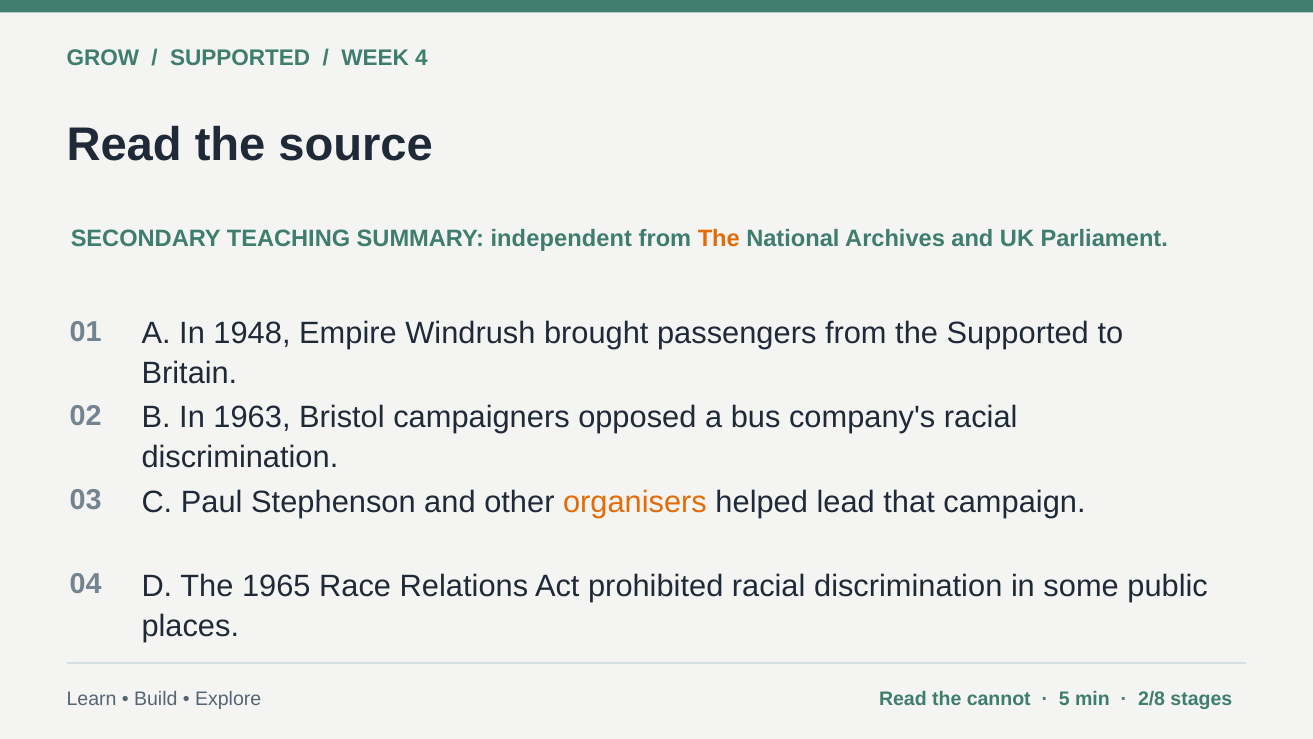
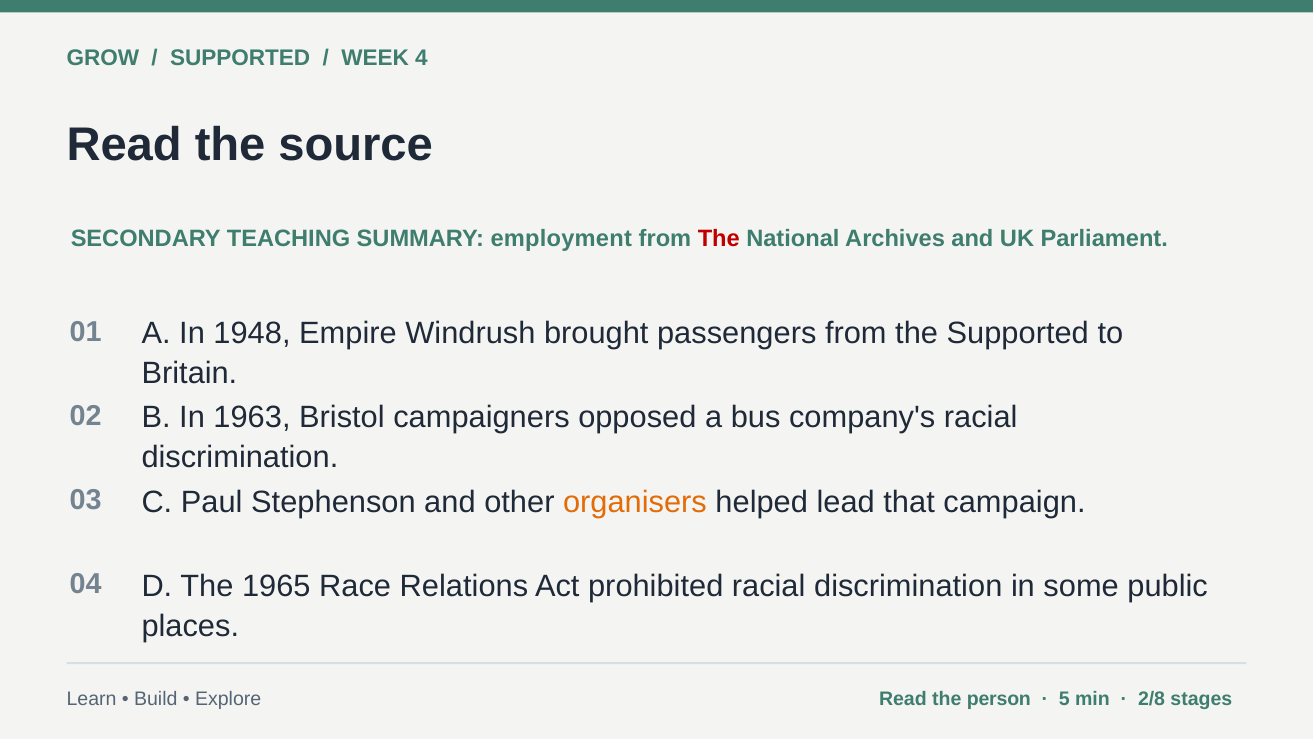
independent: independent -> employment
The at (719, 239) colour: orange -> red
cannot: cannot -> person
